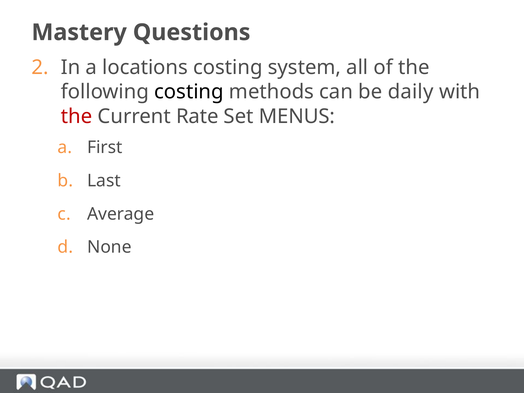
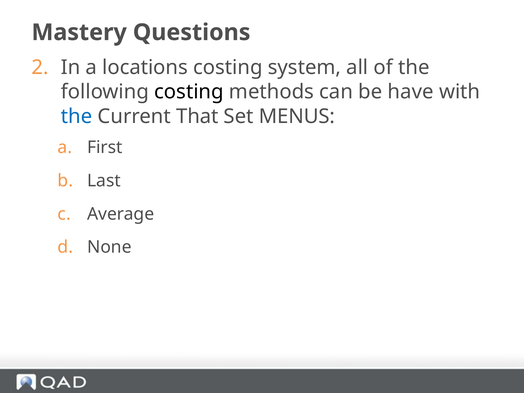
daily: daily -> have
the at (77, 116) colour: red -> blue
Rate: Rate -> That
